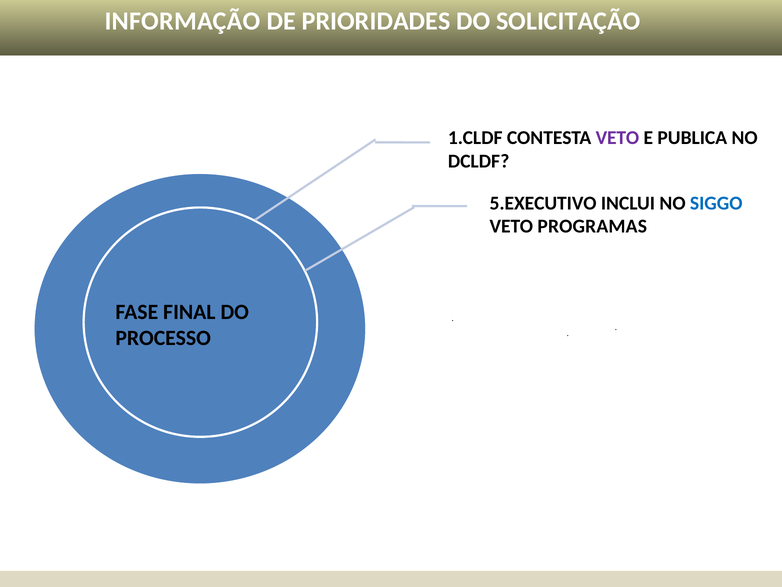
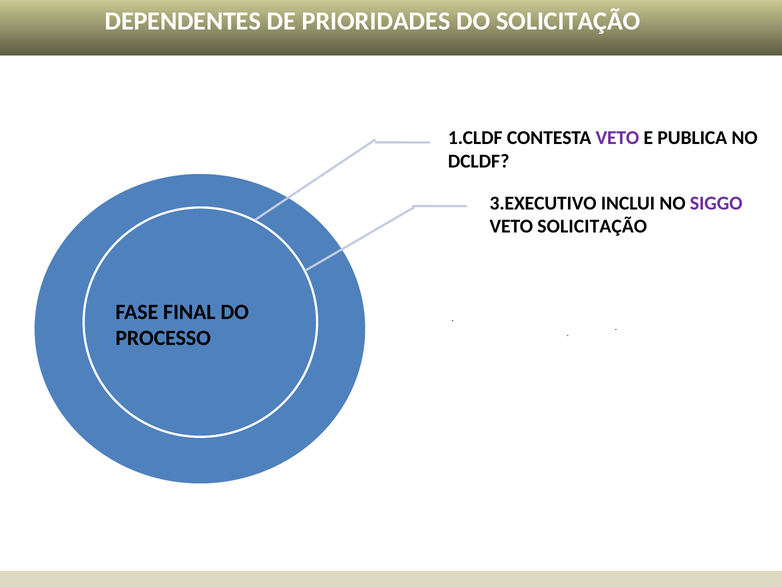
INFORMAÇÃO: INFORMAÇÃO -> DEPENDENTES
5.EXECUTIVO: 5.EXECUTIVO -> 3.EXECUTIVO
SIGGO colour: blue -> purple
VETO PROGRAMAS: PROGRAMAS -> SOLICITAÇÃO
